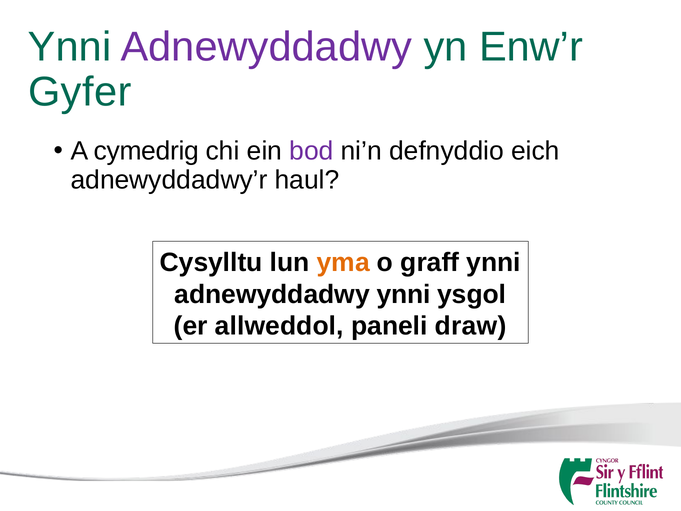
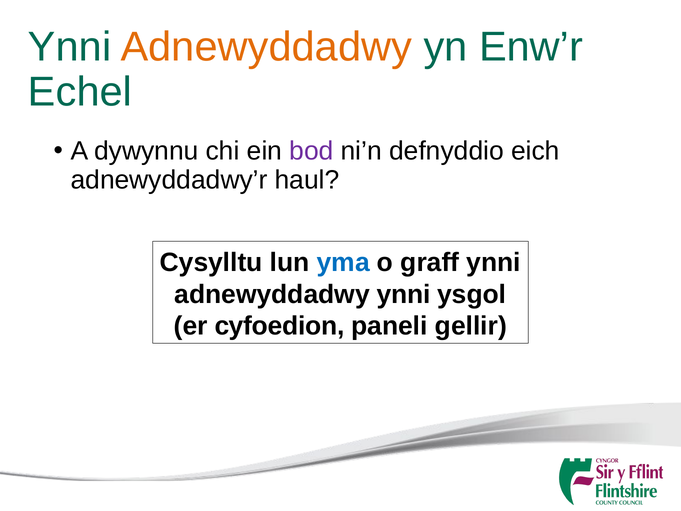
Adnewyddadwy at (266, 47) colour: purple -> orange
Gyfer: Gyfer -> Echel
cymedrig: cymedrig -> dywynnu
yma colour: orange -> blue
allweddol: allweddol -> cyfoedion
draw: draw -> gellir
